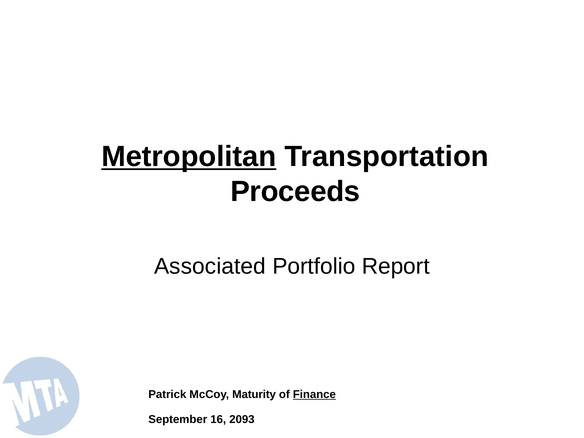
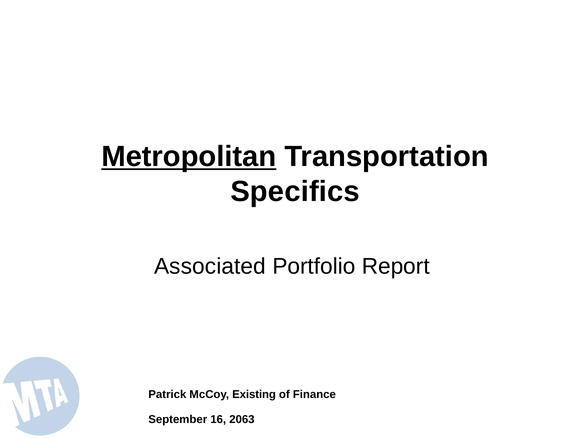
Proceeds: Proceeds -> Specifics
Maturity: Maturity -> Existing
Finance underline: present -> none
2093: 2093 -> 2063
